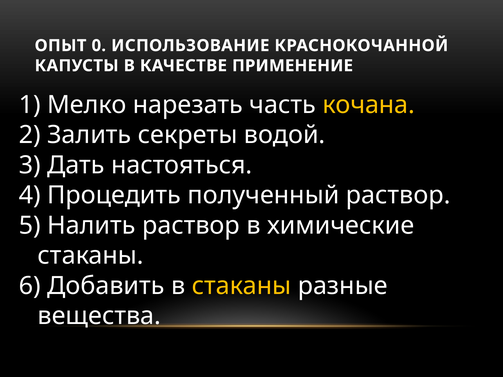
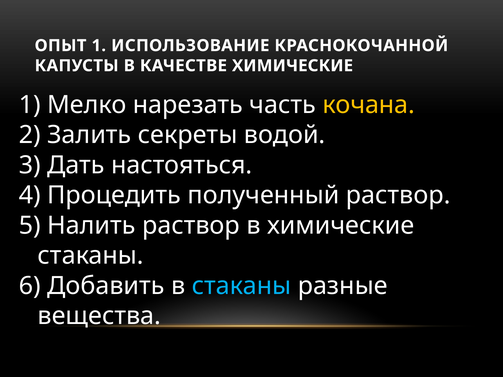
ОПЫТ 0: 0 -> 1
КАЧЕСТВЕ ПРИМЕНЕНИЕ: ПРИМЕНЕНИЕ -> ХИМИЧЕСКИЕ
стаканы at (242, 286) colour: yellow -> light blue
